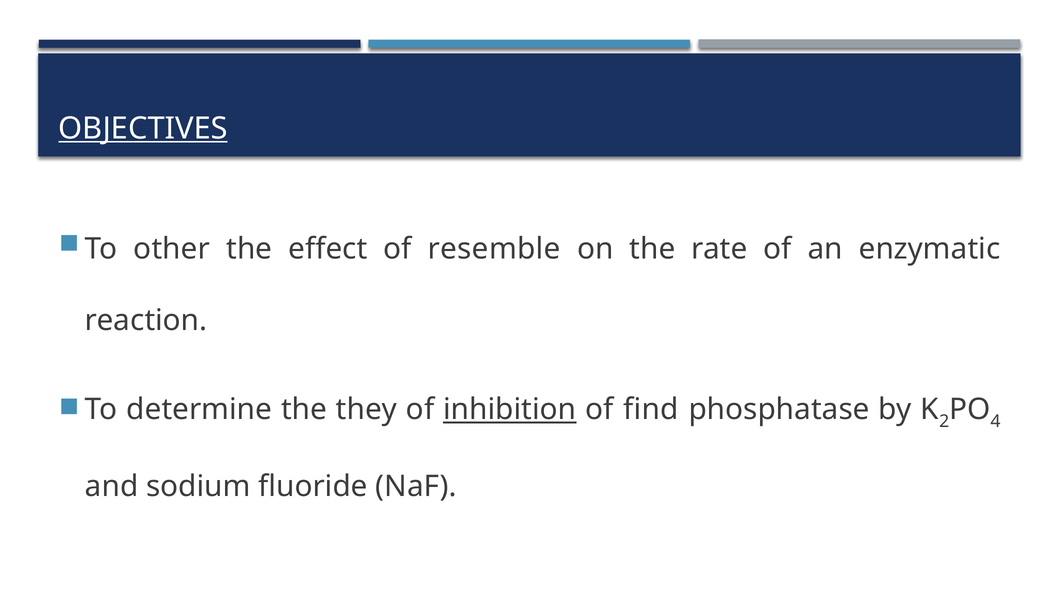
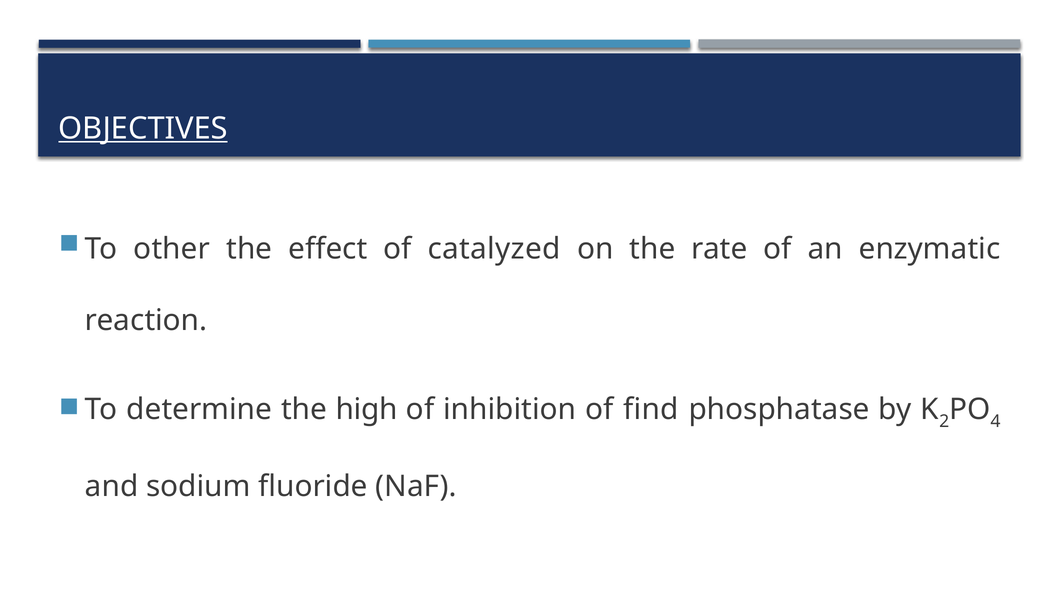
resemble: resemble -> catalyzed
they: they -> high
inhibition underline: present -> none
